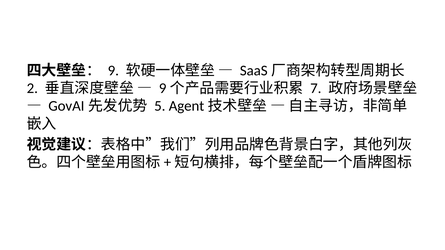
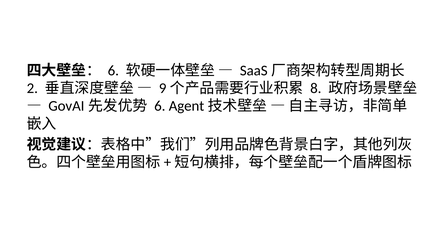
9 at (113, 71): 9 -> 6
7: 7 -> 8
5 at (160, 106): 5 -> 6
